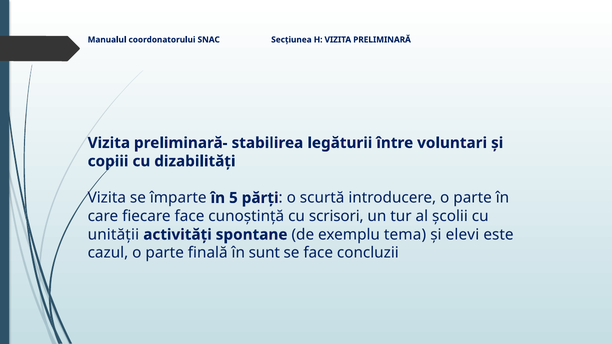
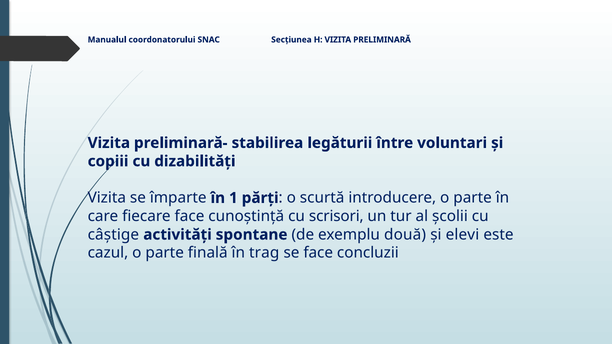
5: 5 -> 1
unității: unității -> câștige
tema: tema -> două
sunt: sunt -> trag
